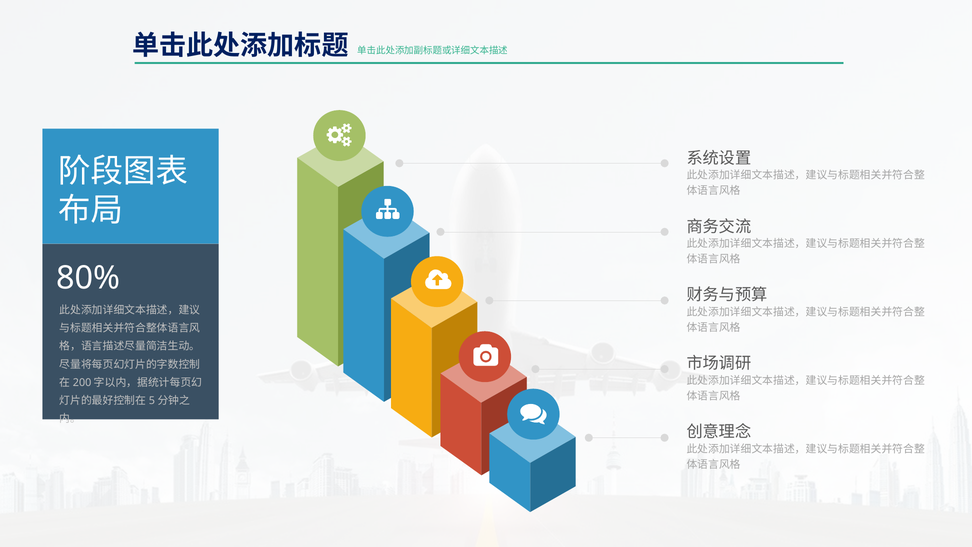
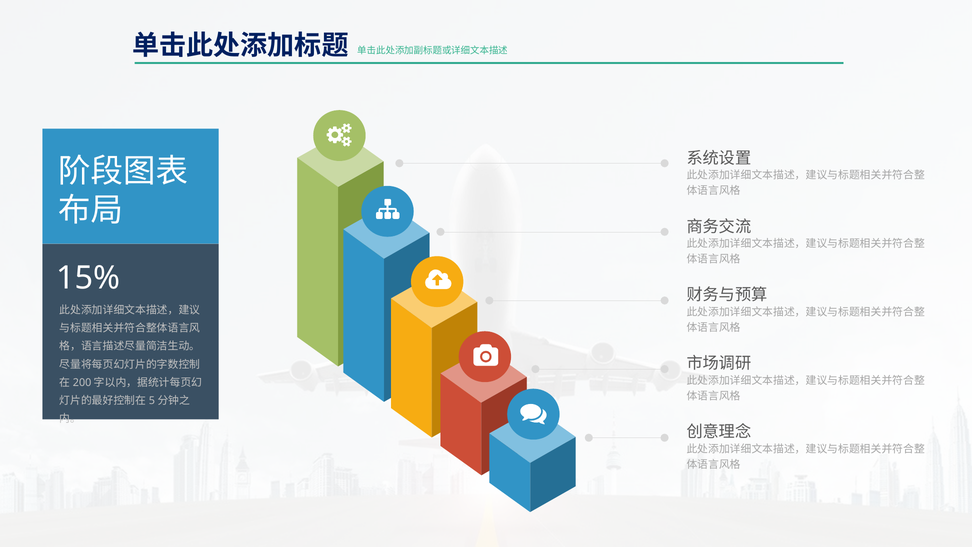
80%: 80% -> 15%
